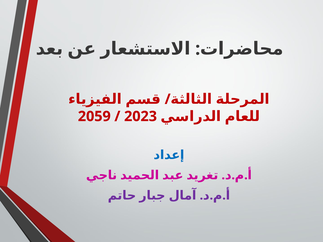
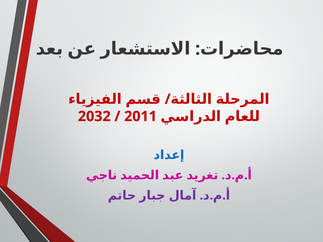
2059: 2059 -> 2032
2023: 2023 -> 2011
